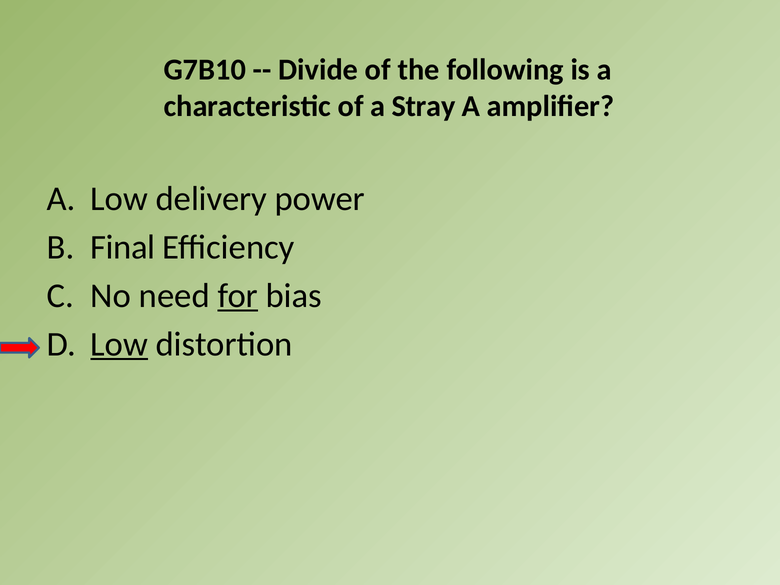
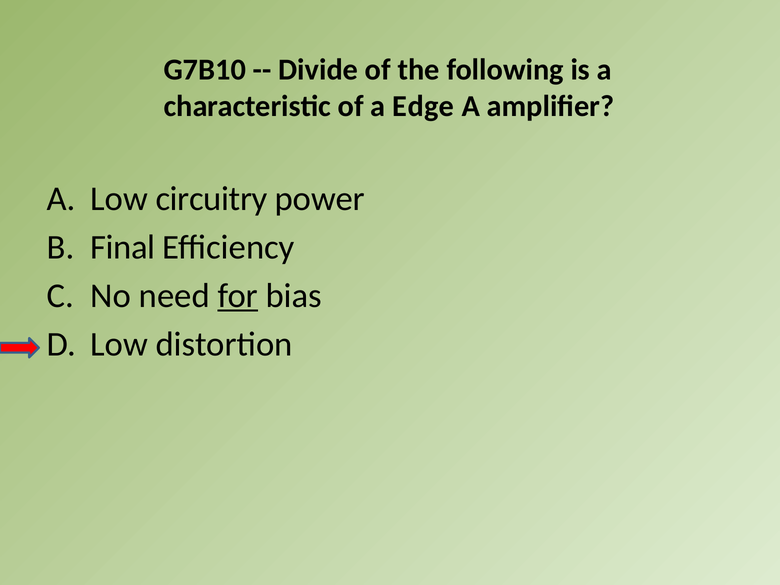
Stray: Stray -> Edge
delivery: delivery -> circuitry
Low at (119, 344) underline: present -> none
